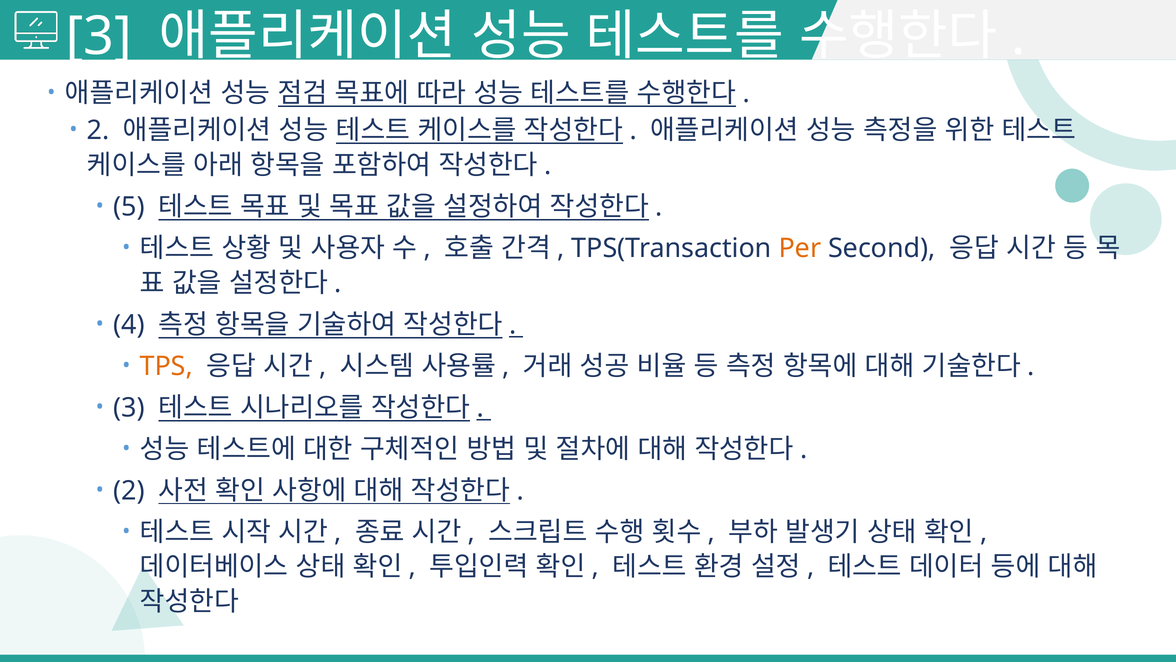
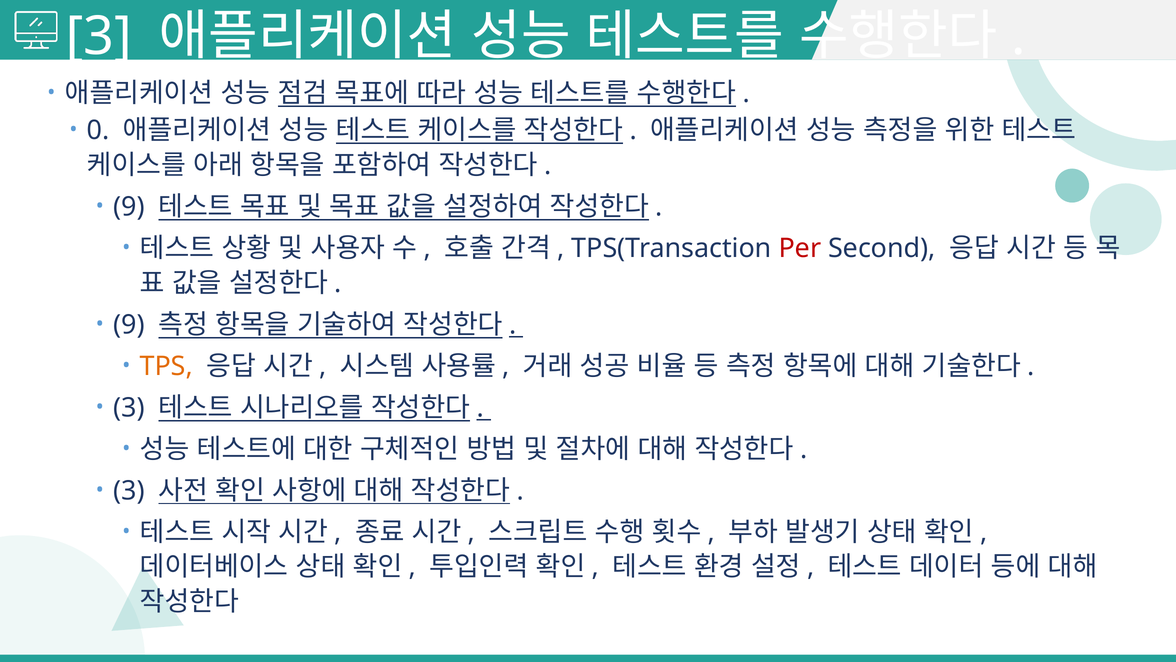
2 at (98, 130): 2 -> 0
5 at (129, 207): 5 -> 9
Per colour: orange -> red
4 at (129, 324): 4 -> 9
2 at (129, 490): 2 -> 3
